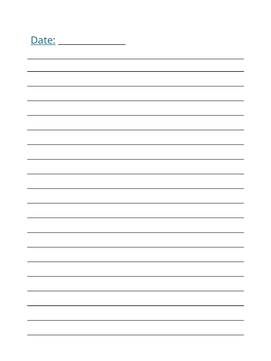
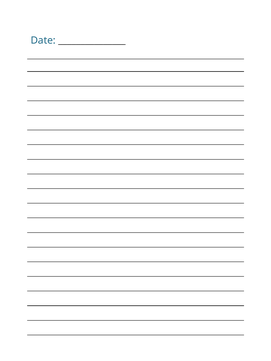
Date underline: present -> none
